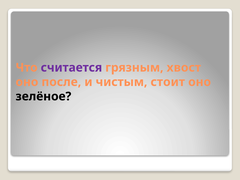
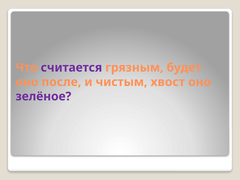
хвост: хвост -> будет
стоит: стоит -> хвост
зелёное colour: black -> purple
